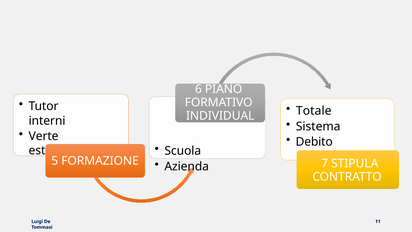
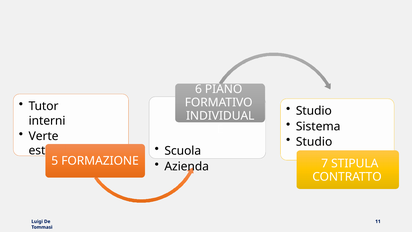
Totale at (314, 111): Totale -> Studio
Debito at (314, 142): Debito -> Studio
